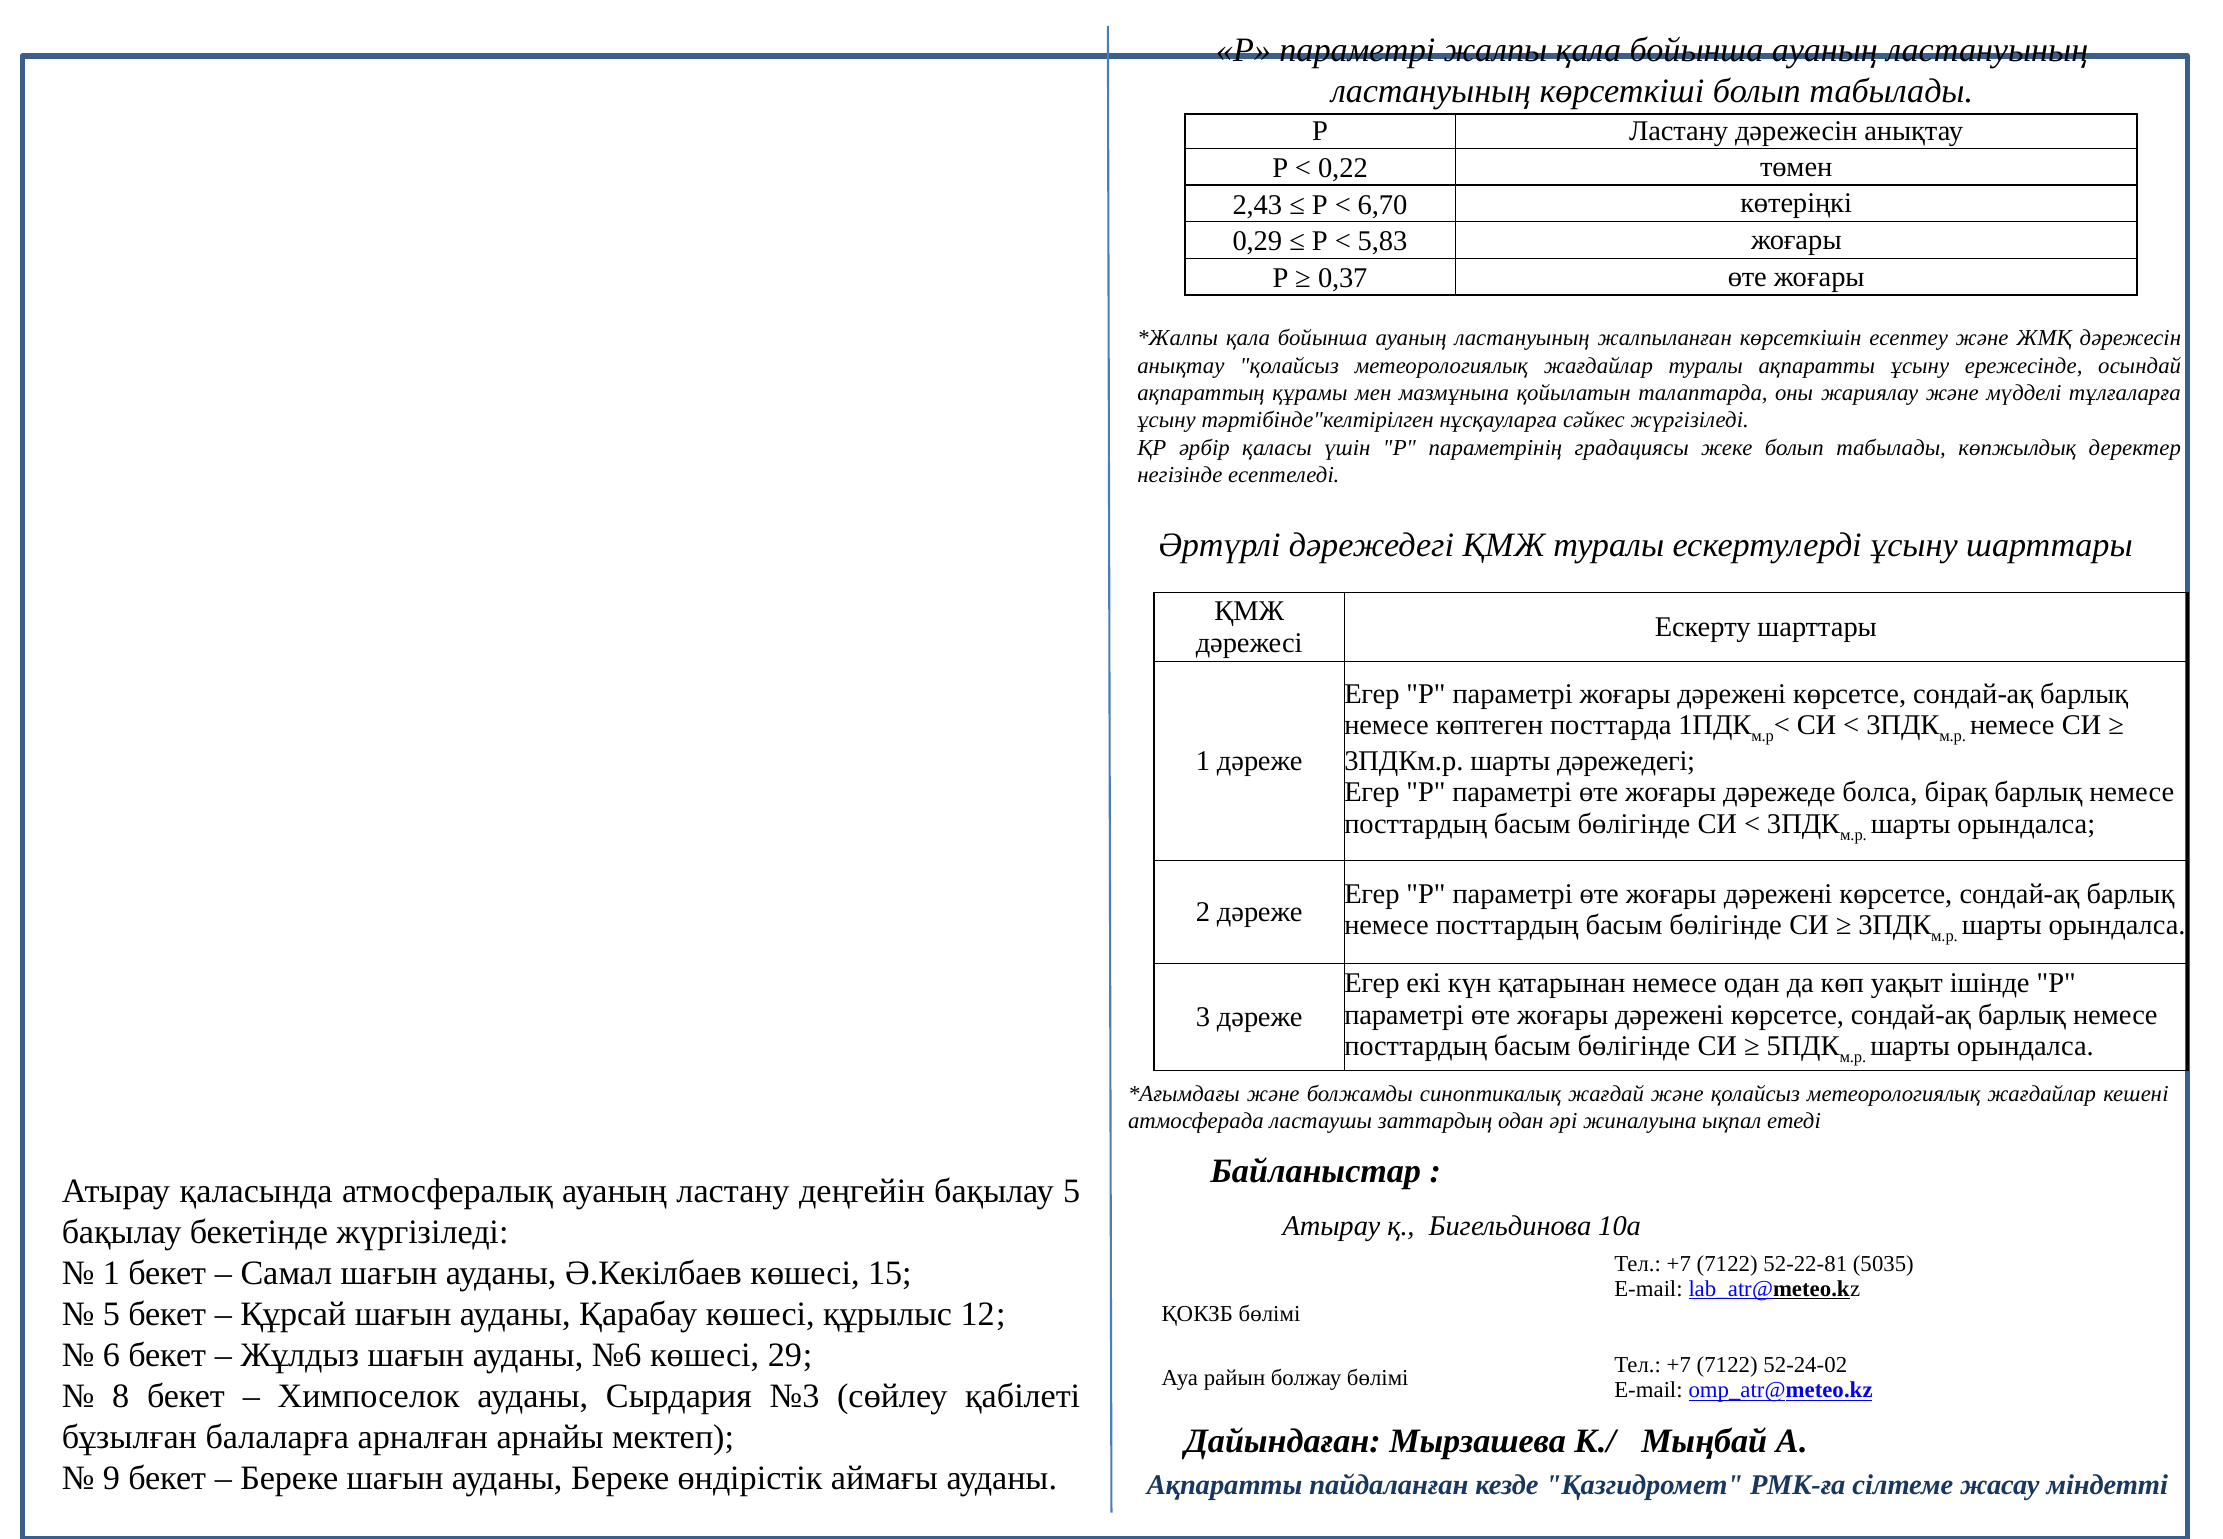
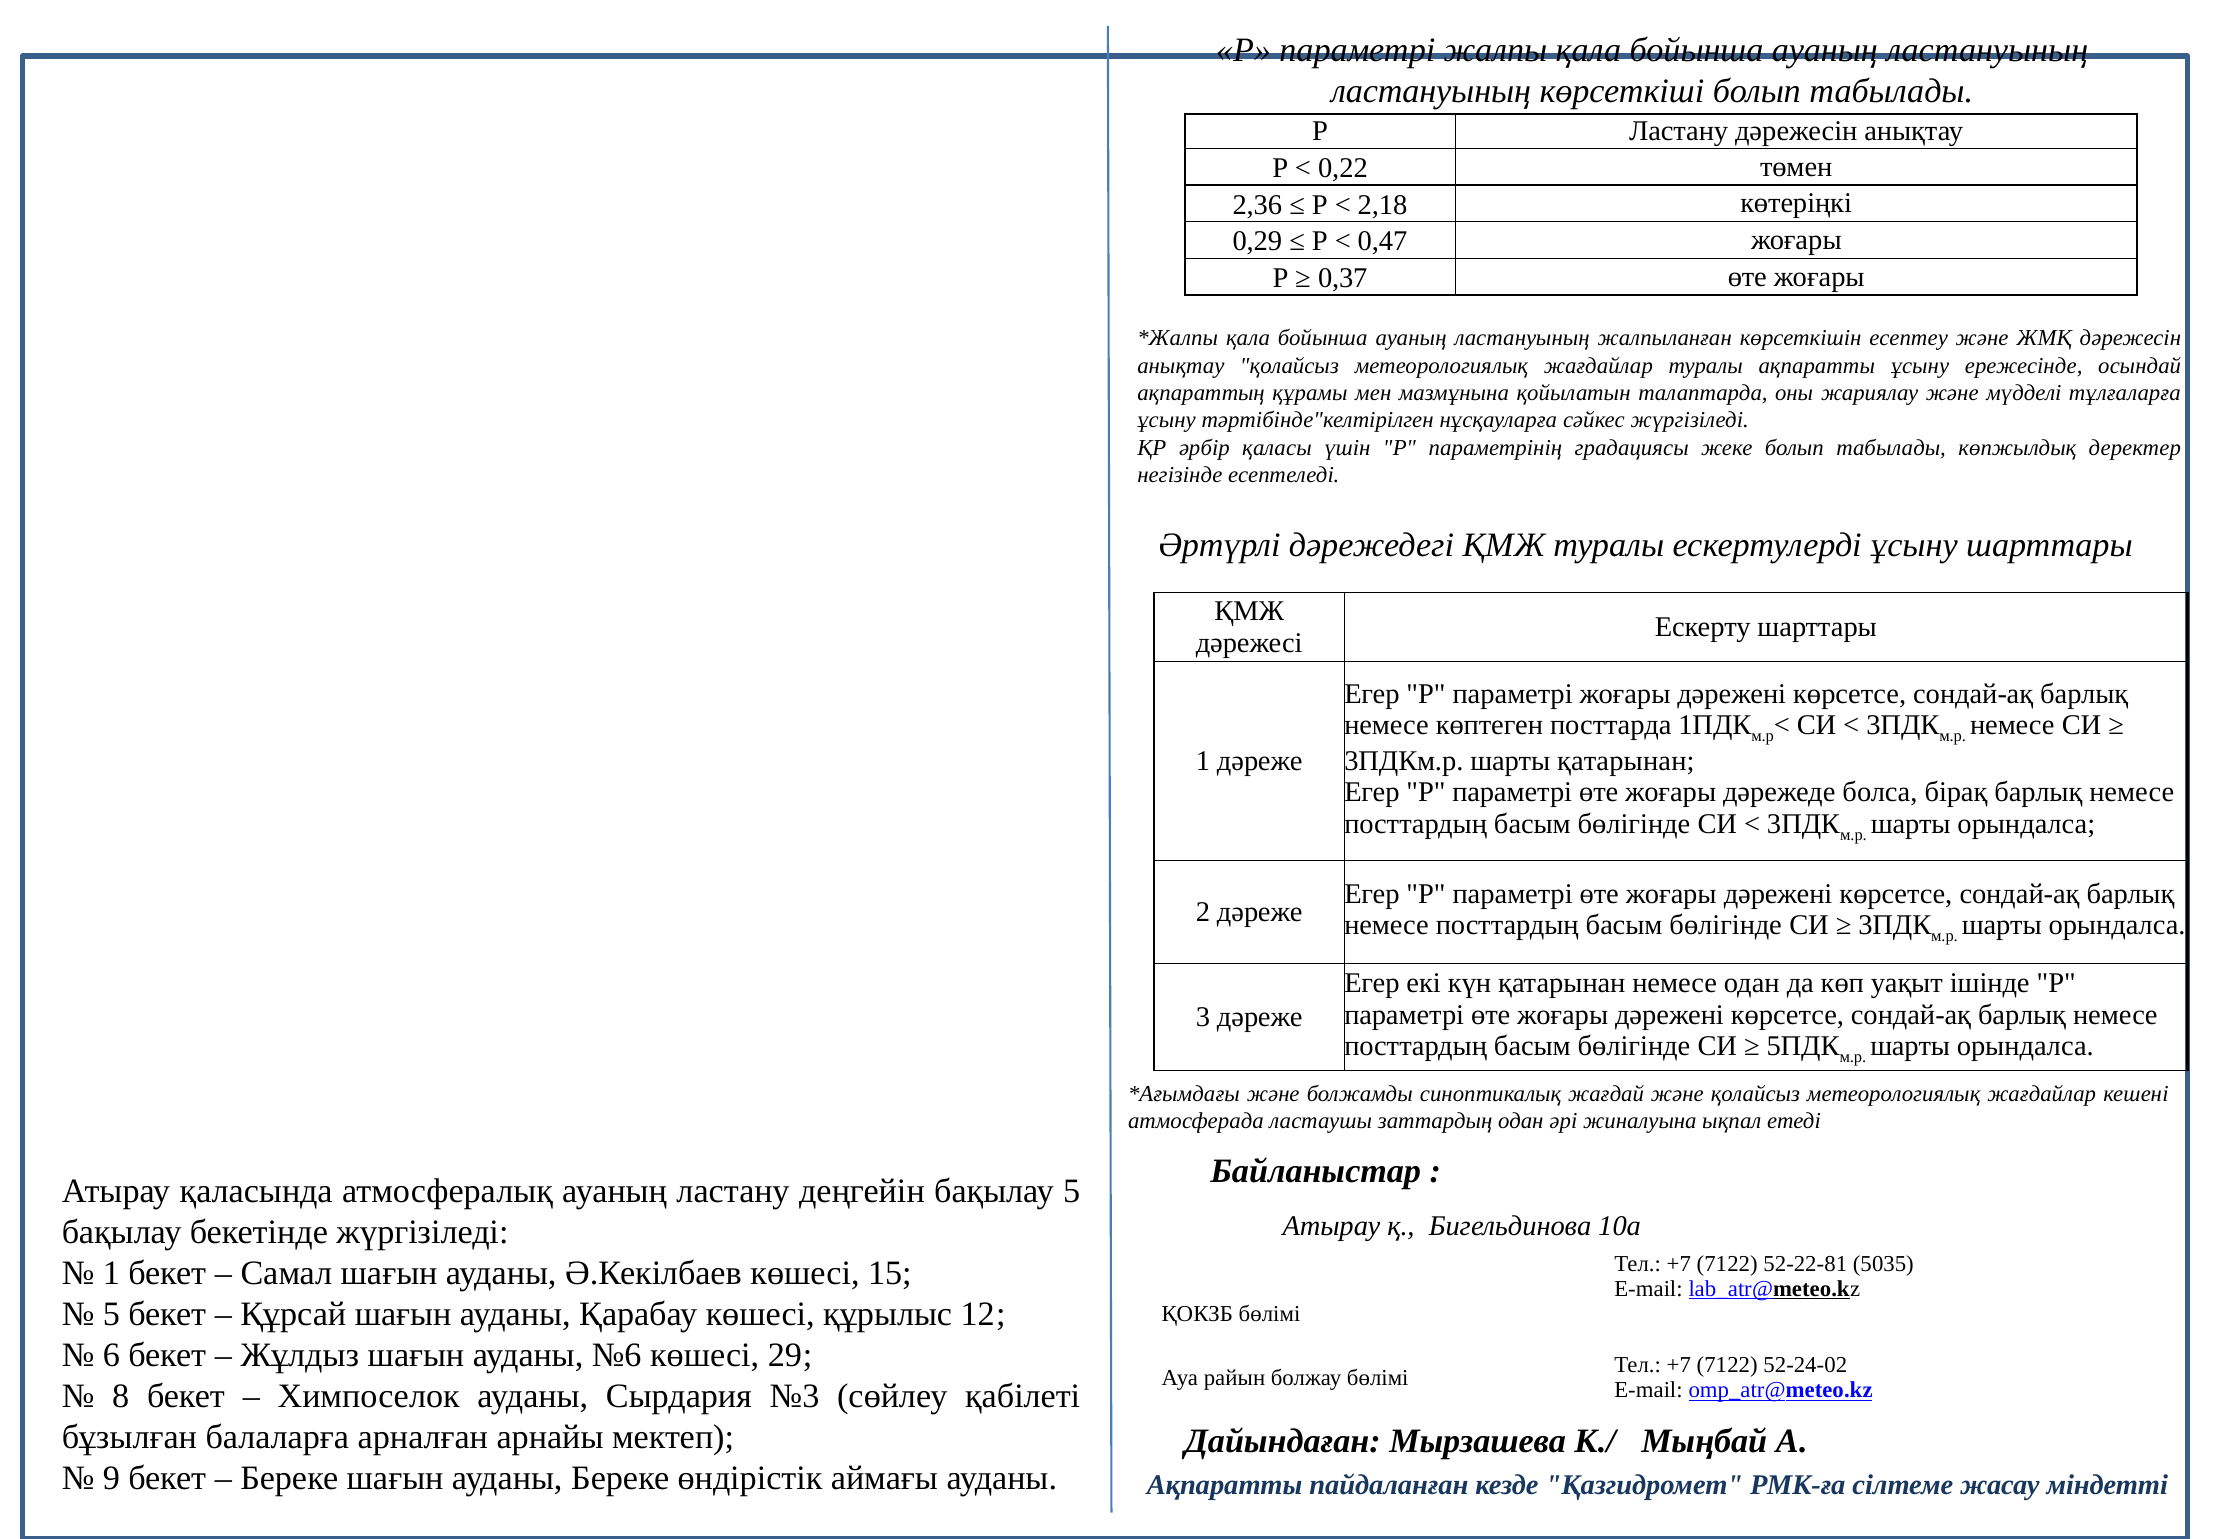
2,43: 2,43 -> 2,36
6,70: 6,70 -> 2,18
5,83: 5,83 -> 0,47
шарты дәрежедегі: дәрежедегі -> қатарынан
